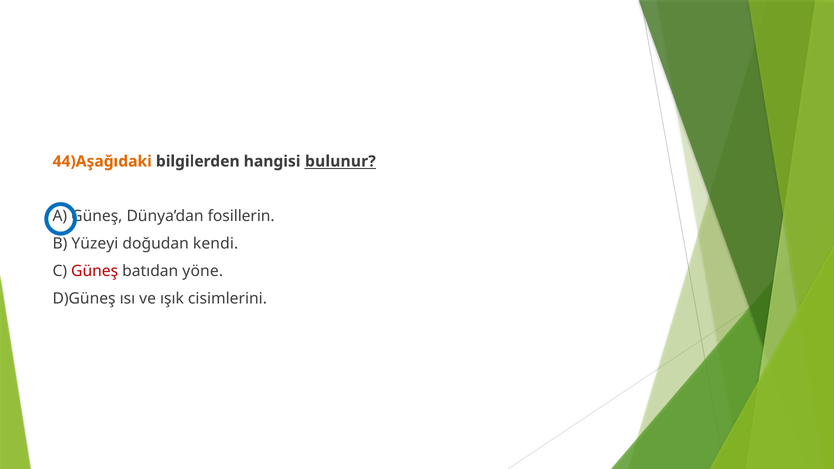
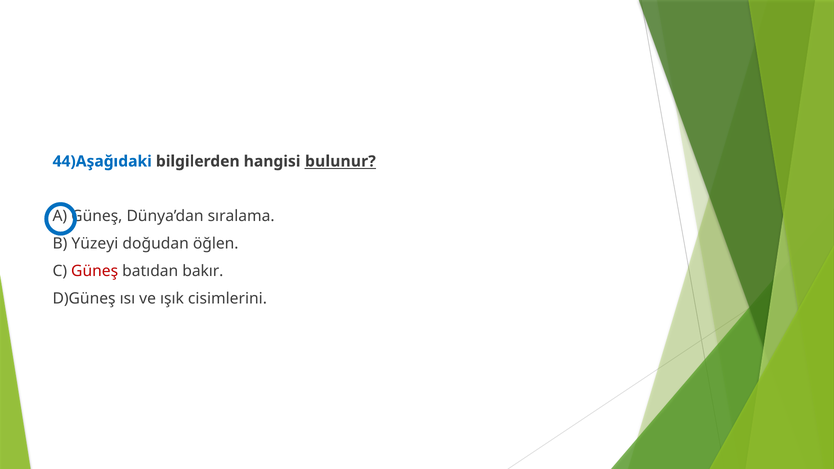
44)Aşağıdaki colour: orange -> blue
fosillerin: fosillerin -> sıralama
kendi: kendi -> öğlen
yöne: yöne -> bakır
